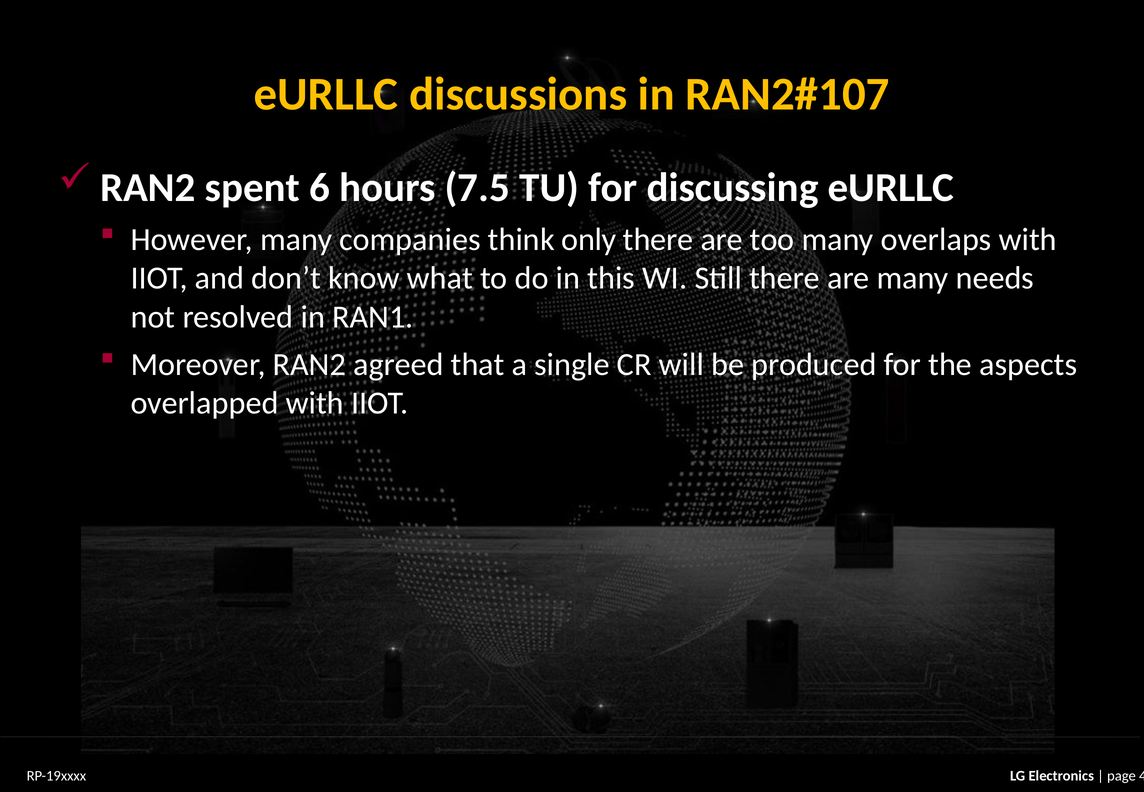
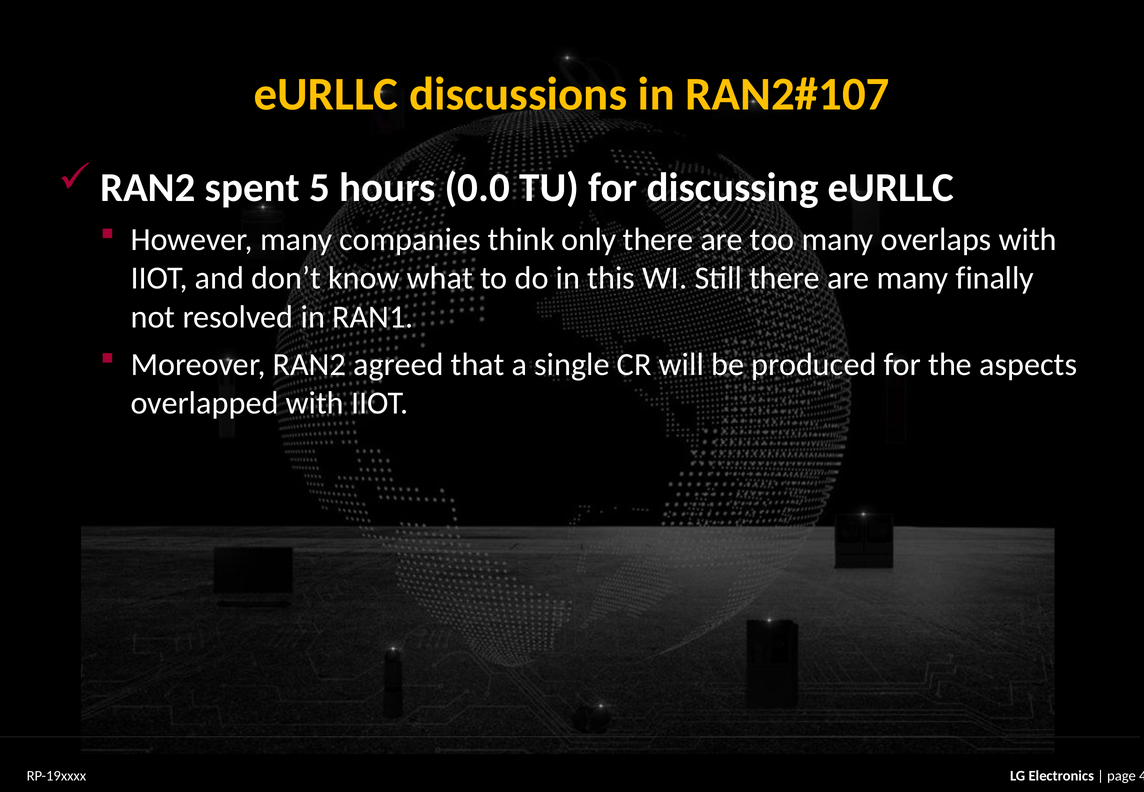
6: 6 -> 5
7.5: 7.5 -> 0.0
needs: needs -> finally
